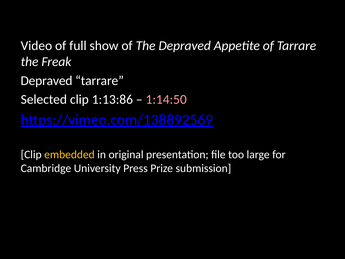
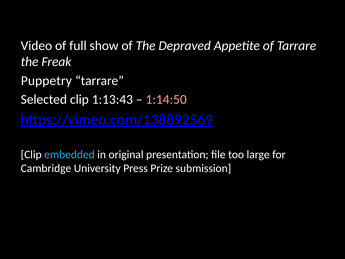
Depraved at (47, 81): Depraved -> Puppetry
1:13:86: 1:13:86 -> 1:13:43
embedded colour: yellow -> light blue
